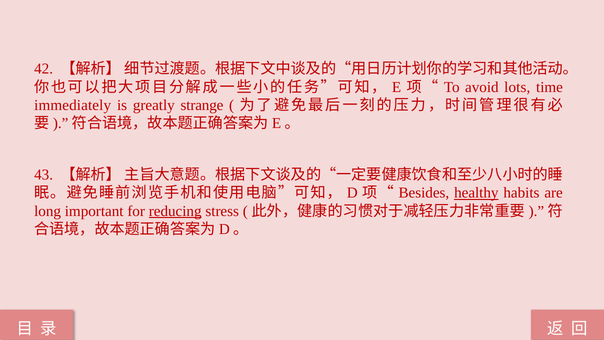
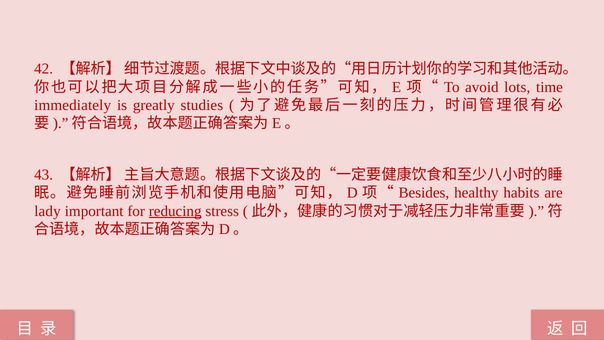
strange: strange -> studies
healthy underline: present -> none
long: long -> lady
